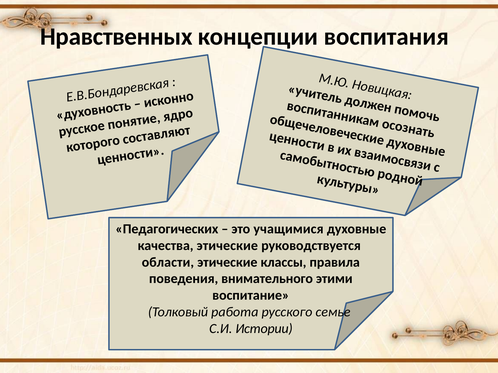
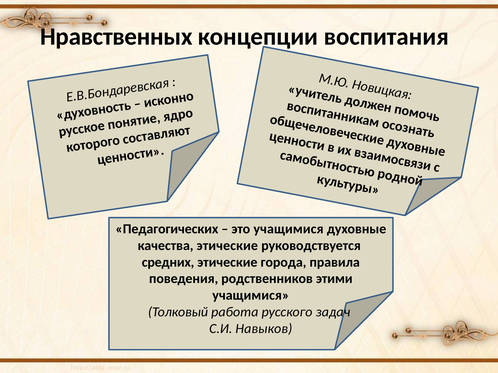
области: области -> средних
классы: классы -> города
внимательного: внимательного -> родственников
воспитание at (251, 296): воспитание -> учащимися
семье: семье -> задач
Истории: Истории -> Навыков
